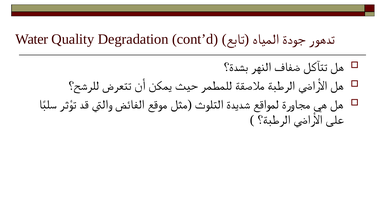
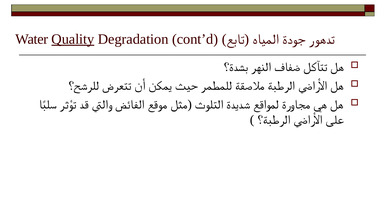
Quality underline: none -> present
